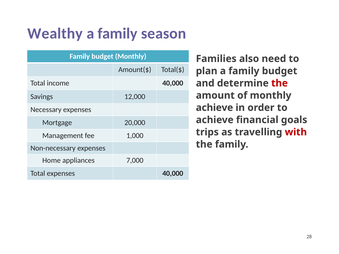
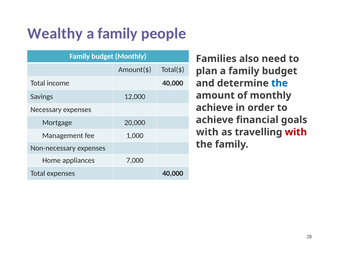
season: season -> people
the at (280, 83) colour: red -> blue
trips at (207, 132): trips -> with
